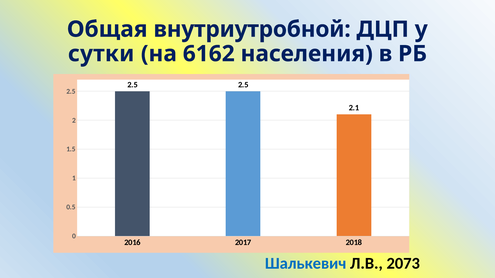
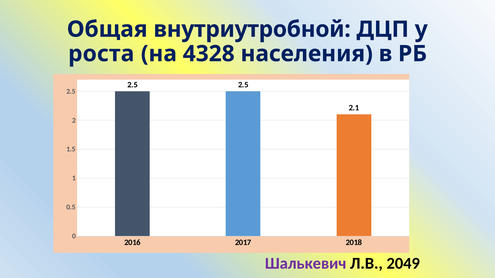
сутки: сутки -> роста
6162: 6162 -> 4328
Шалькевич colour: blue -> purple
2073: 2073 -> 2049
